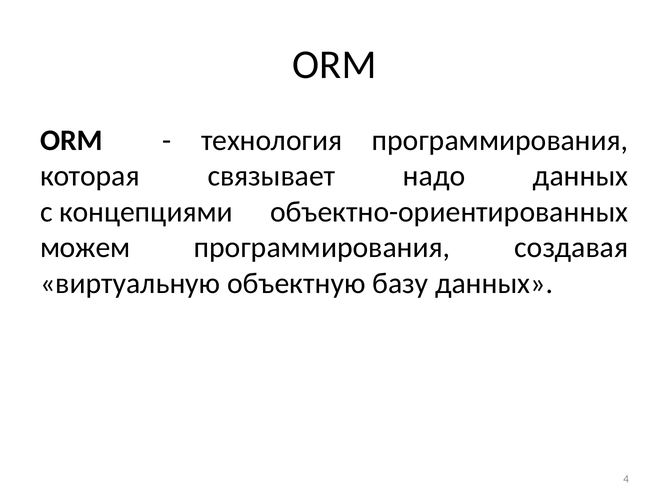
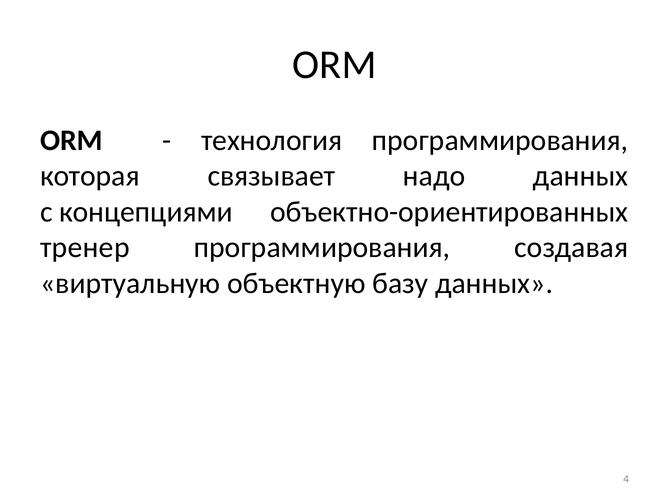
можем: можем -> тренер
